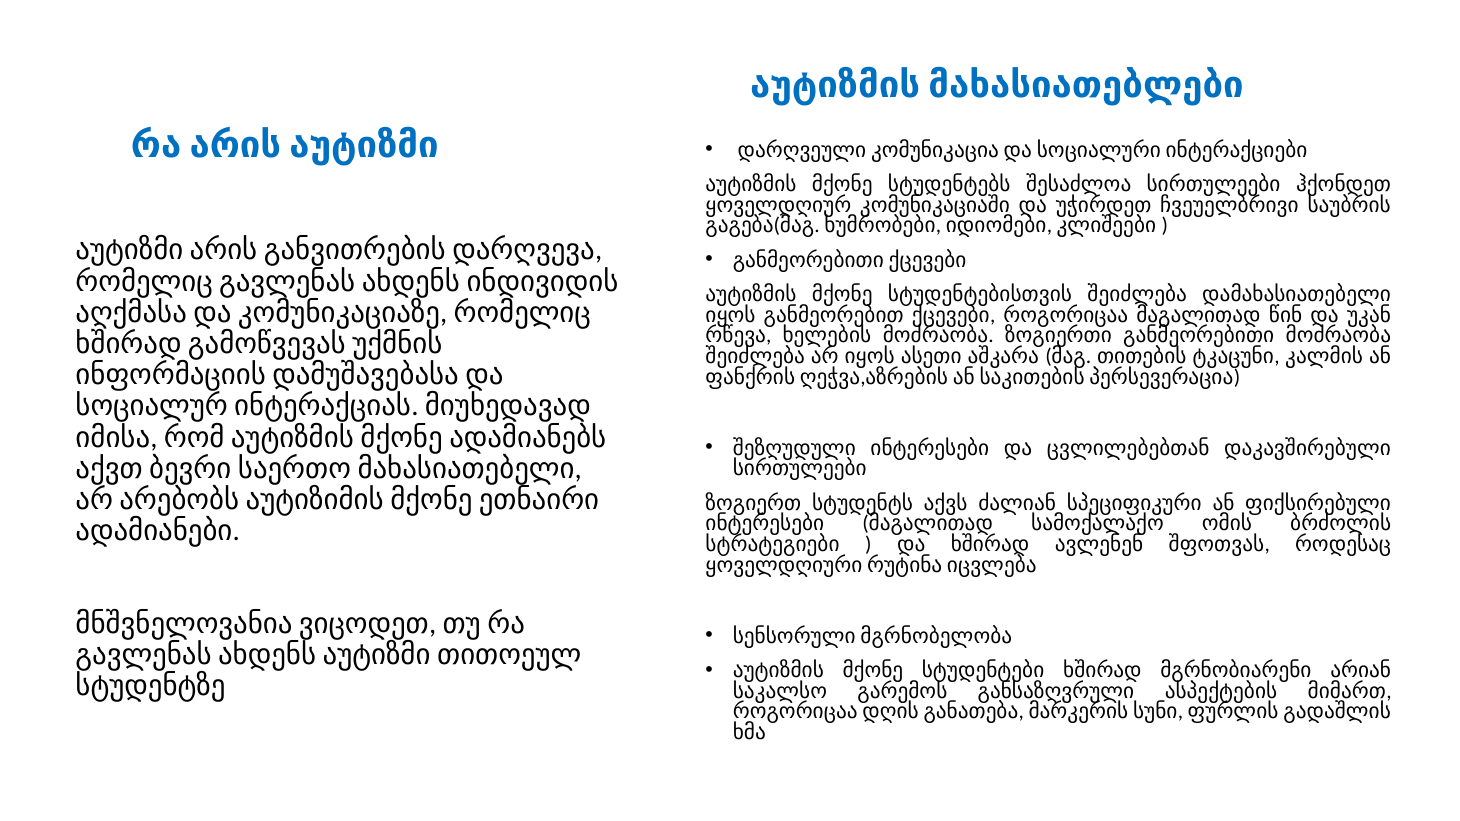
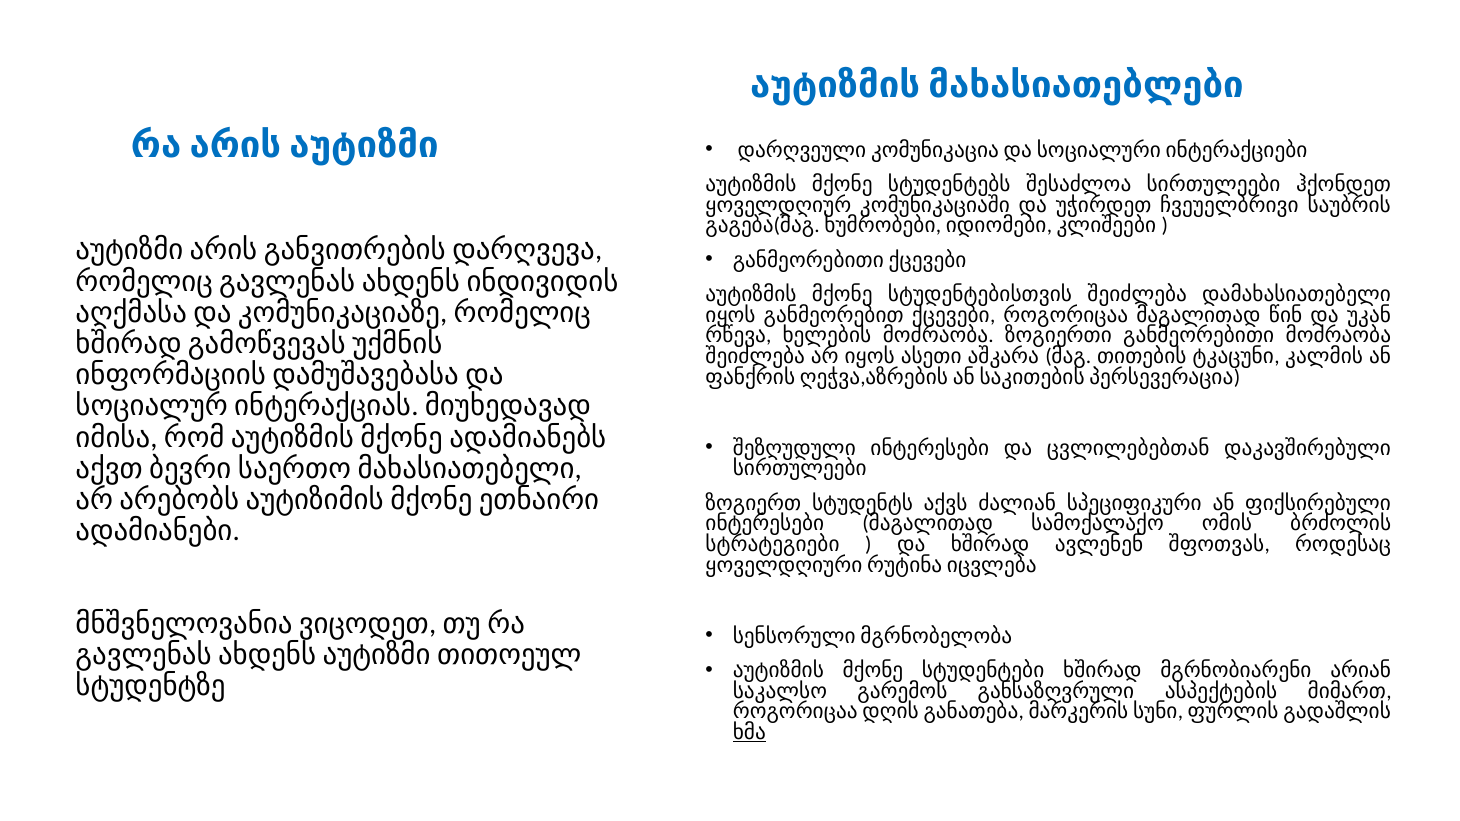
ხმა underline: none -> present
